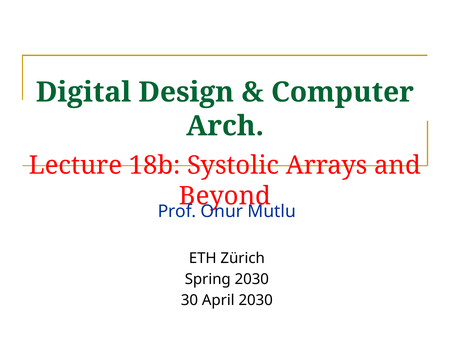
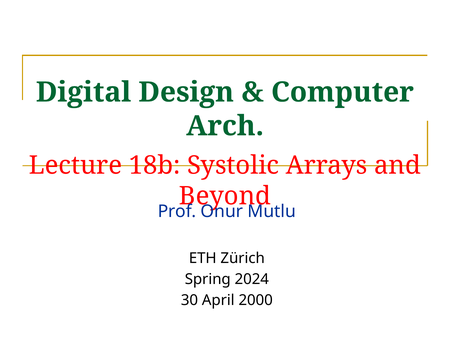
Spring 2030: 2030 -> 2024
April 2030: 2030 -> 2000
